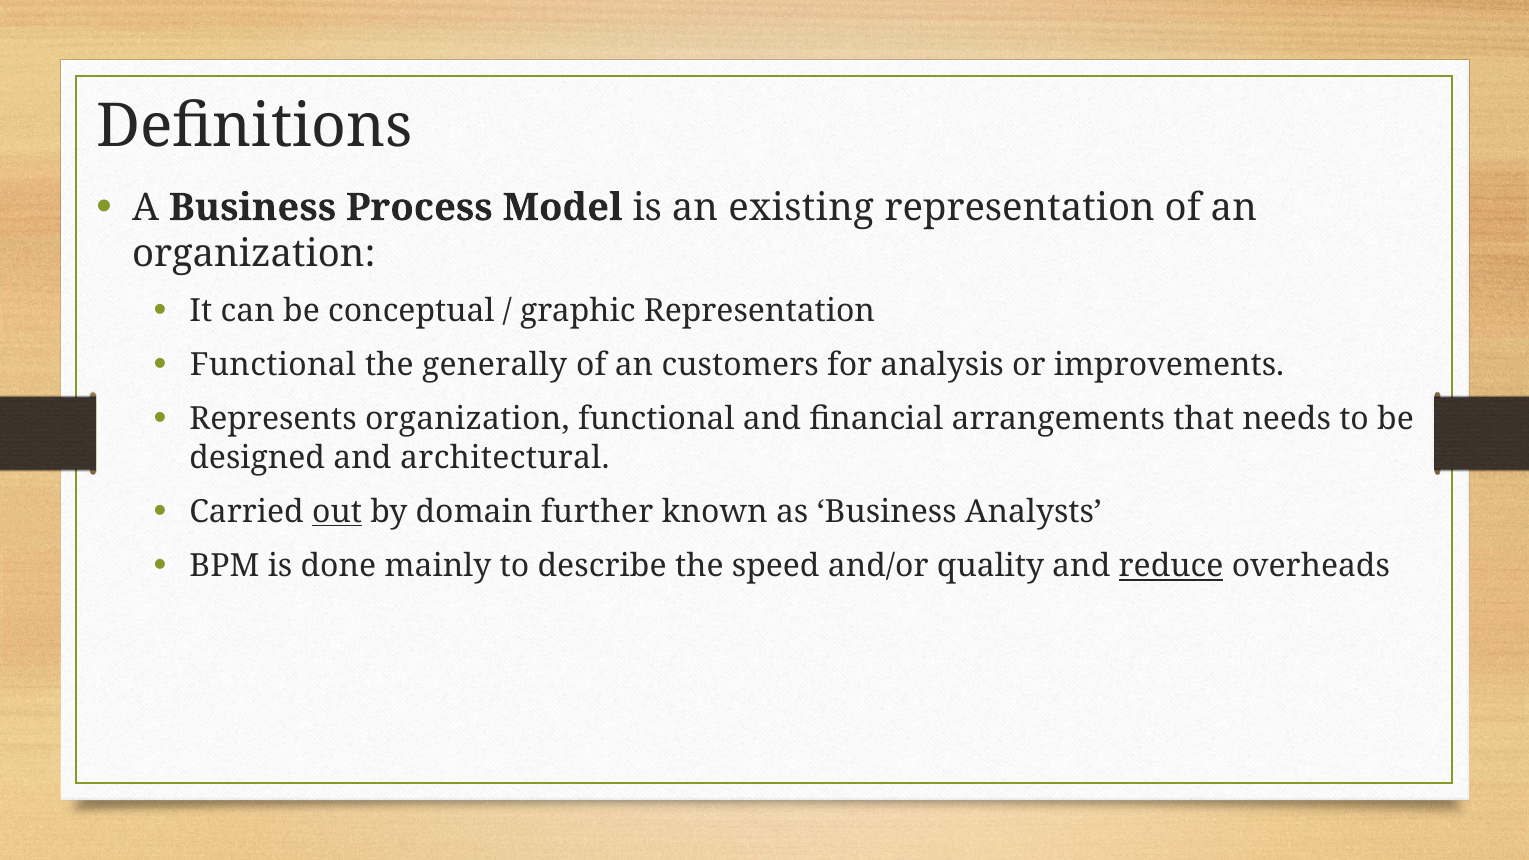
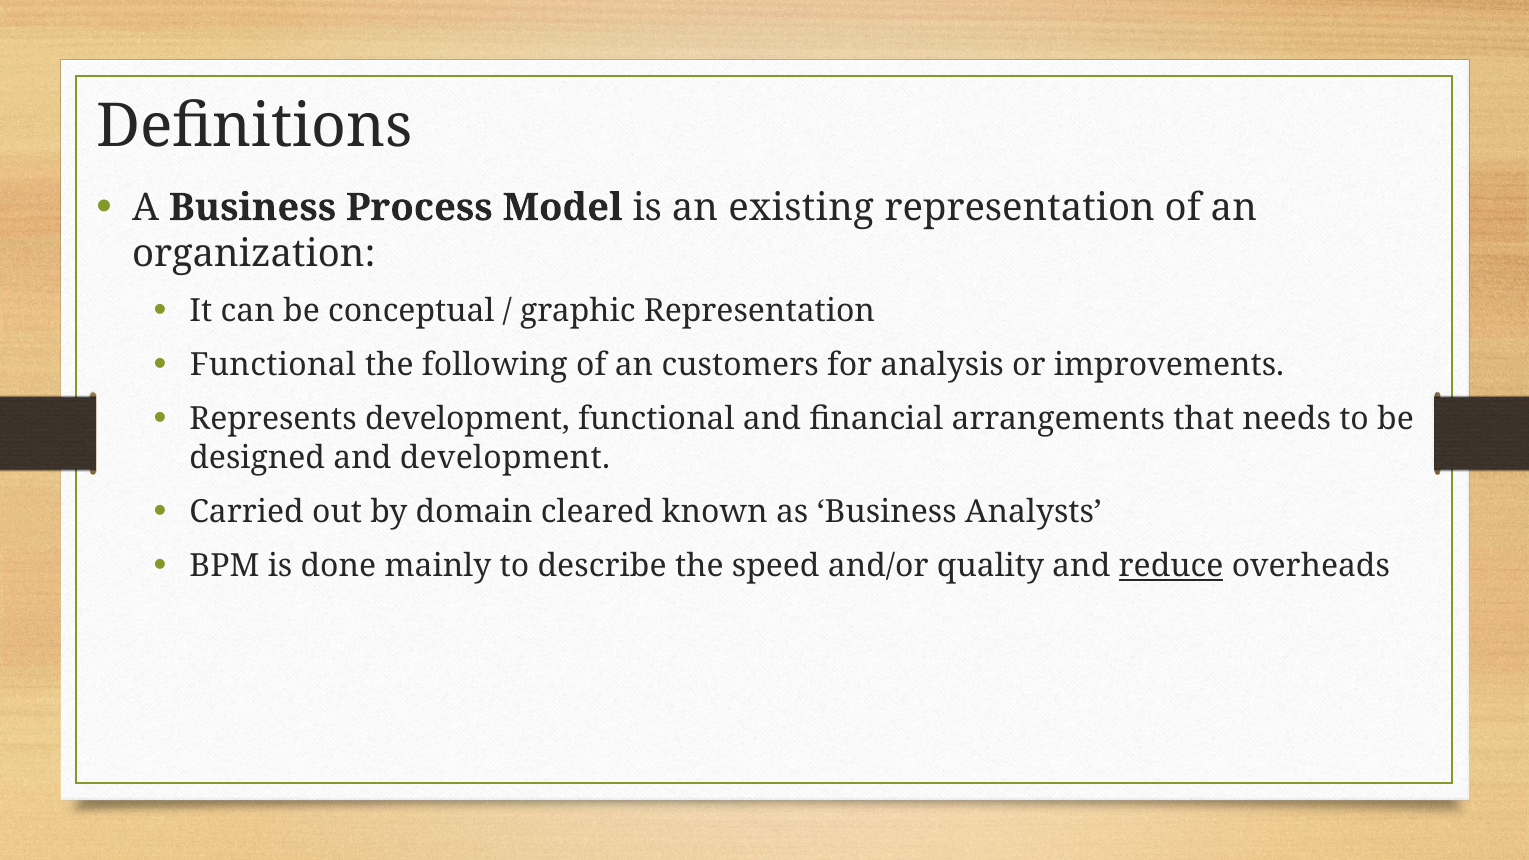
generally: generally -> following
Represents organization: organization -> development
and architectural: architectural -> development
out underline: present -> none
further: further -> cleared
